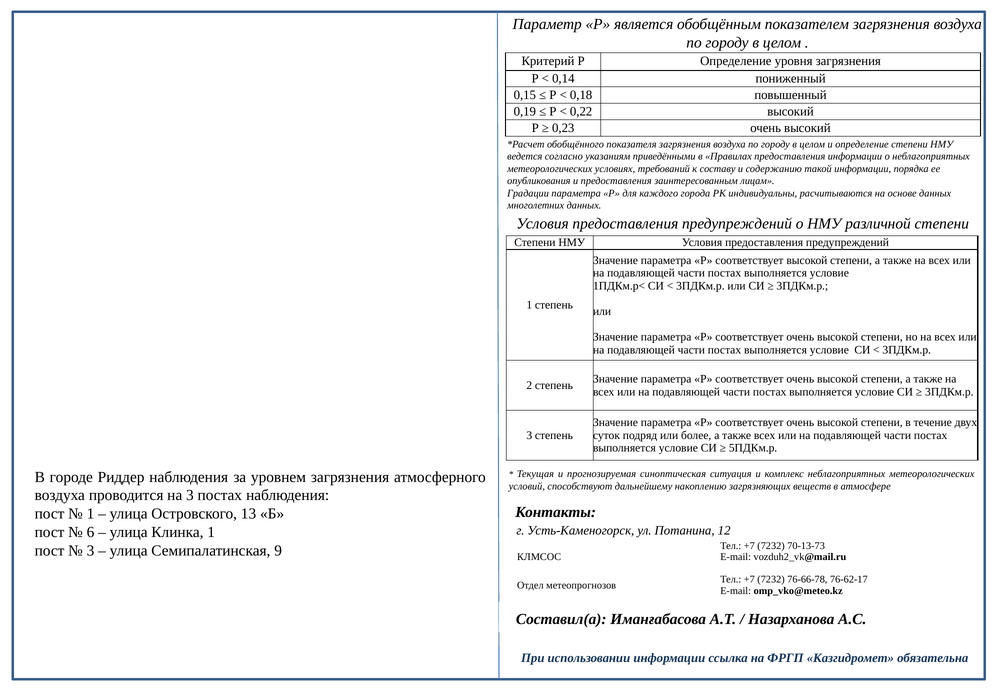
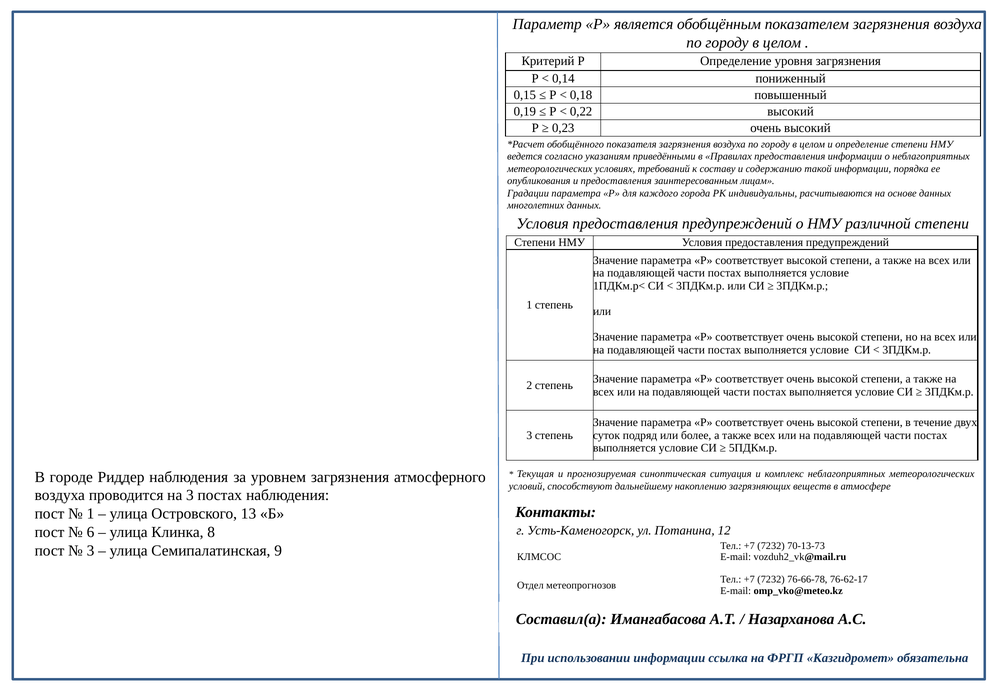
Клинка 1: 1 -> 8
